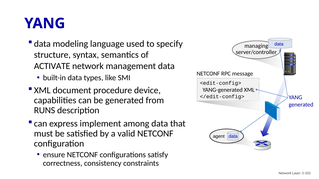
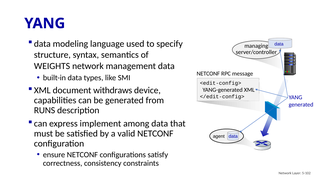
ACTIVATE: ACTIVATE -> WEIGHTS
procedure: procedure -> withdraws
